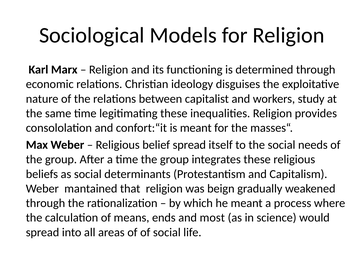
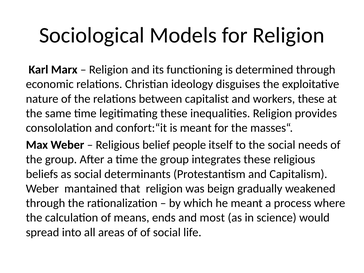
workers study: study -> these
belief spread: spread -> people
